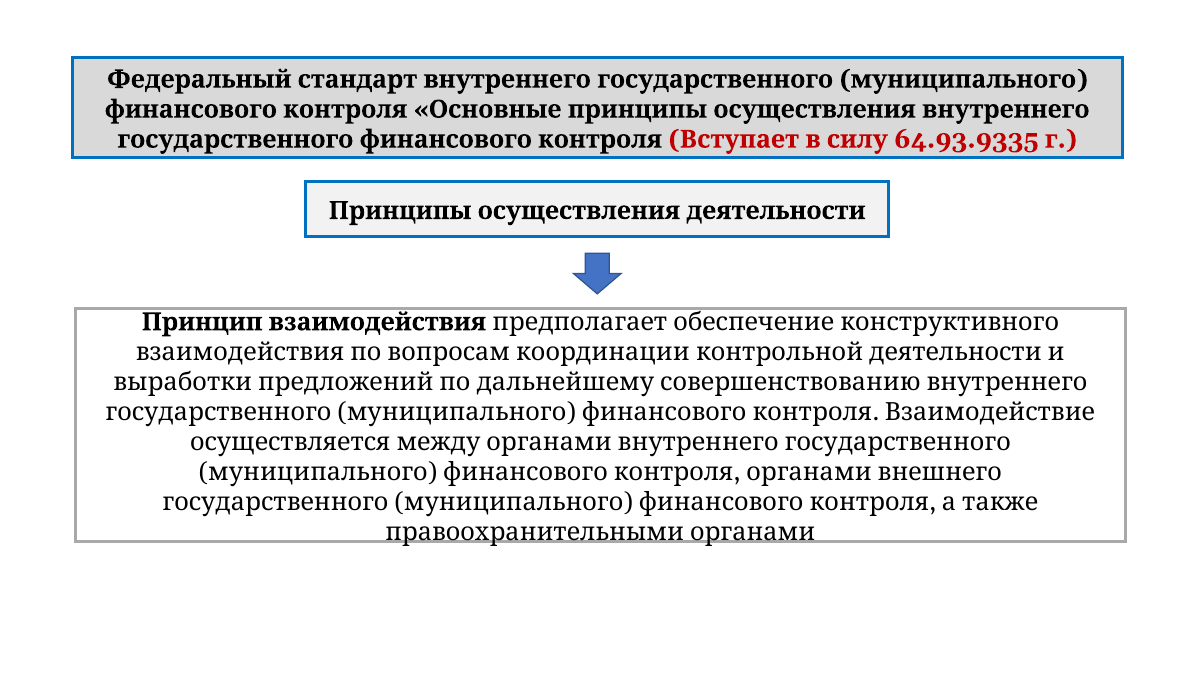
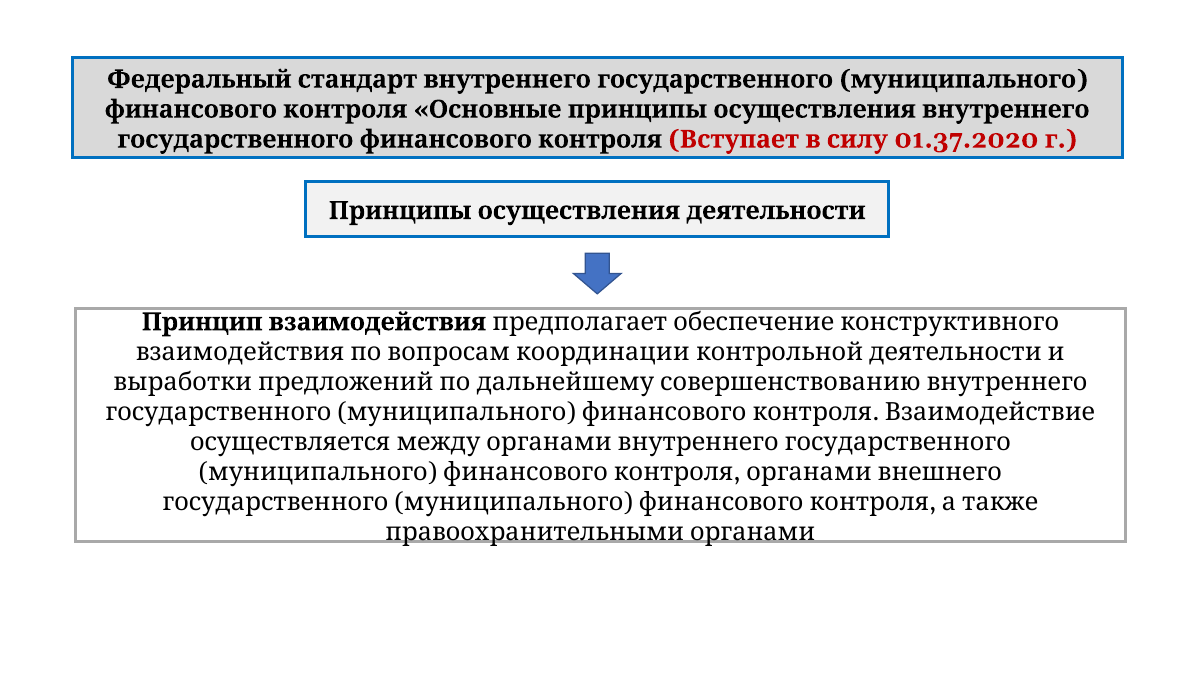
64.93.9335: 64.93.9335 -> 01.37.2020
